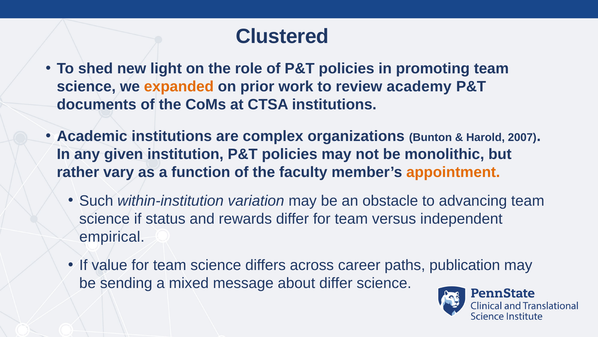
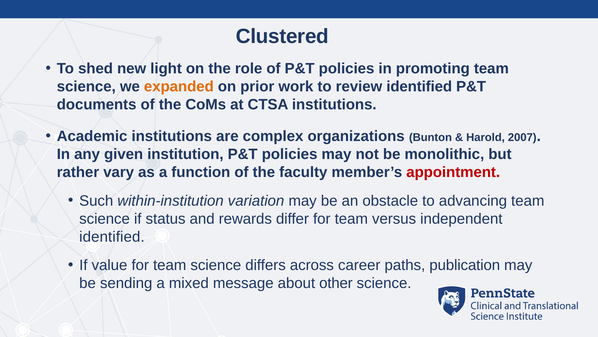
review academy: academy -> identified
appointment colour: orange -> red
empirical at (112, 236): empirical -> identified
about differ: differ -> other
